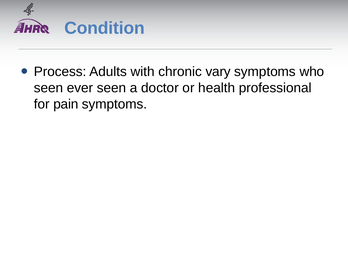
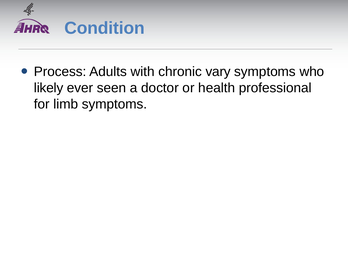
seen at (49, 88): seen -> likely
pain: pain -> limb
